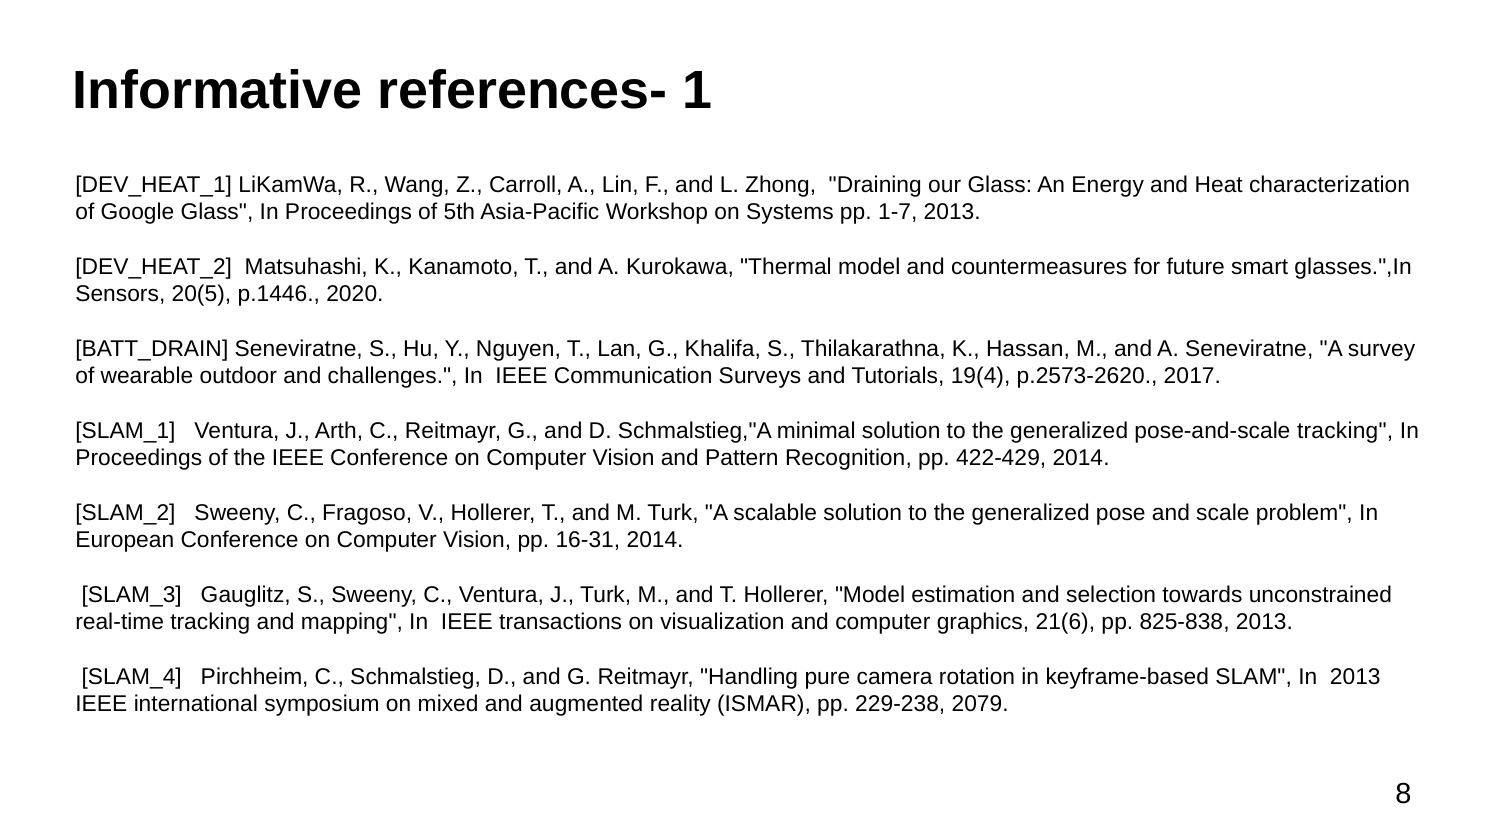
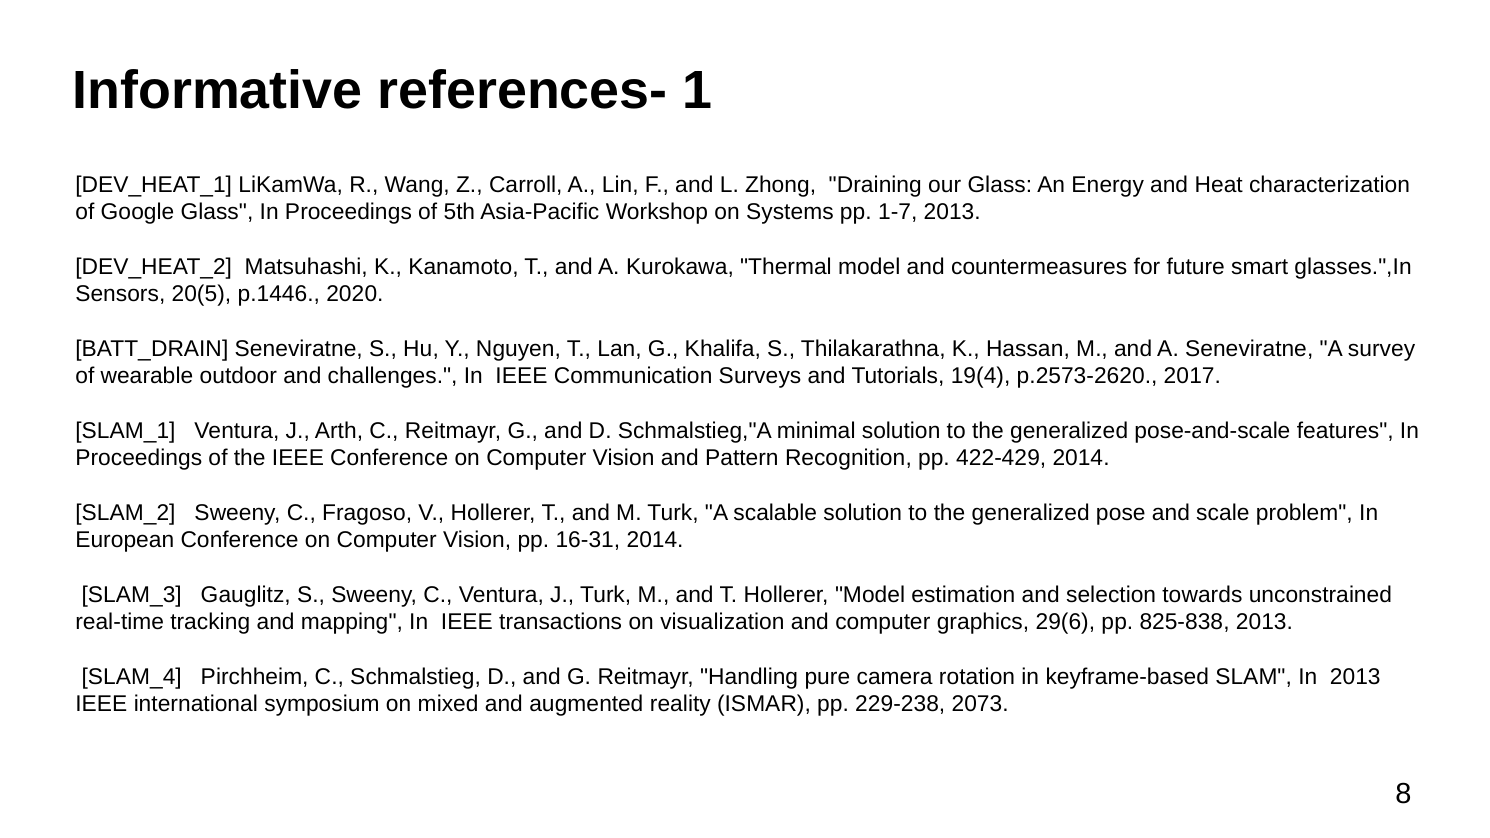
pose-and-scale tracking: tracking -> features
21(6: 21(6 -> 29(6
2079: 2079 -> 2073
